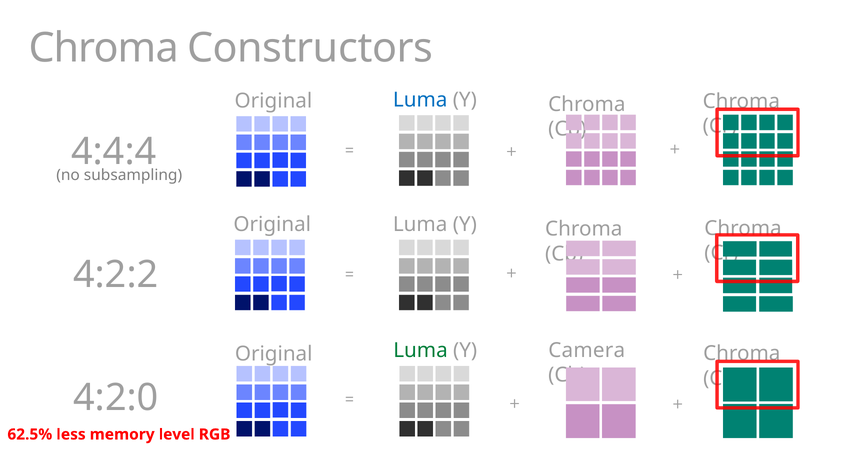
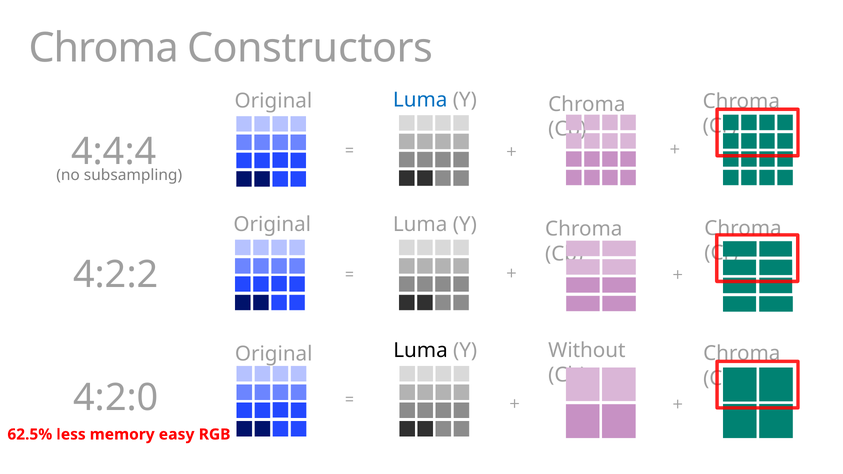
Luma at (421, 351) colour: green -> black
Camera: Camera -> Without
level: level -> easy
